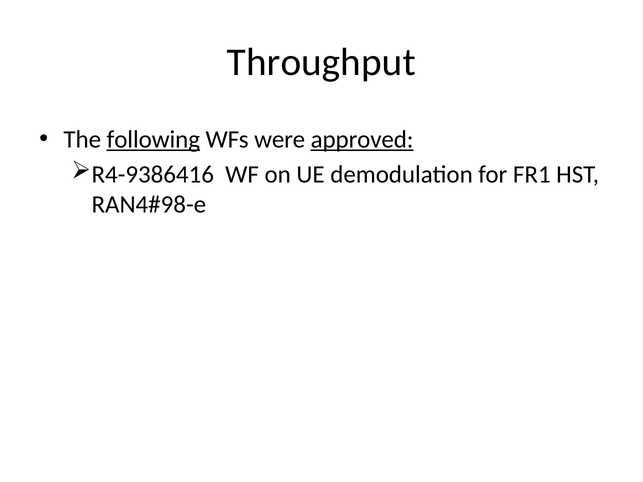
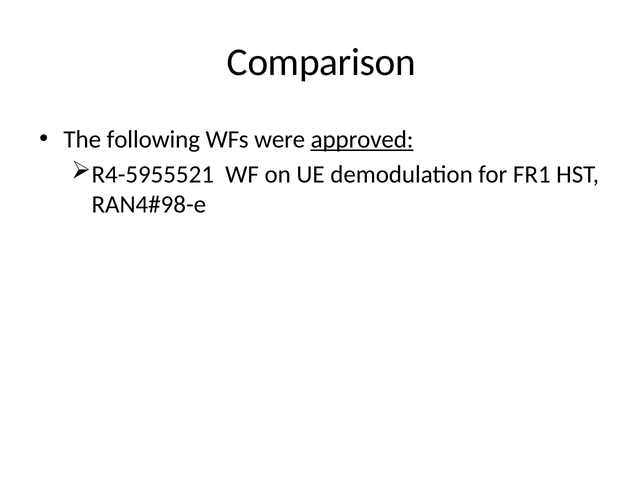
Throughput: Throughput -> Comparison
following underline: present -> none
R4-9386416: R4-9386416 -> R4-5955521
